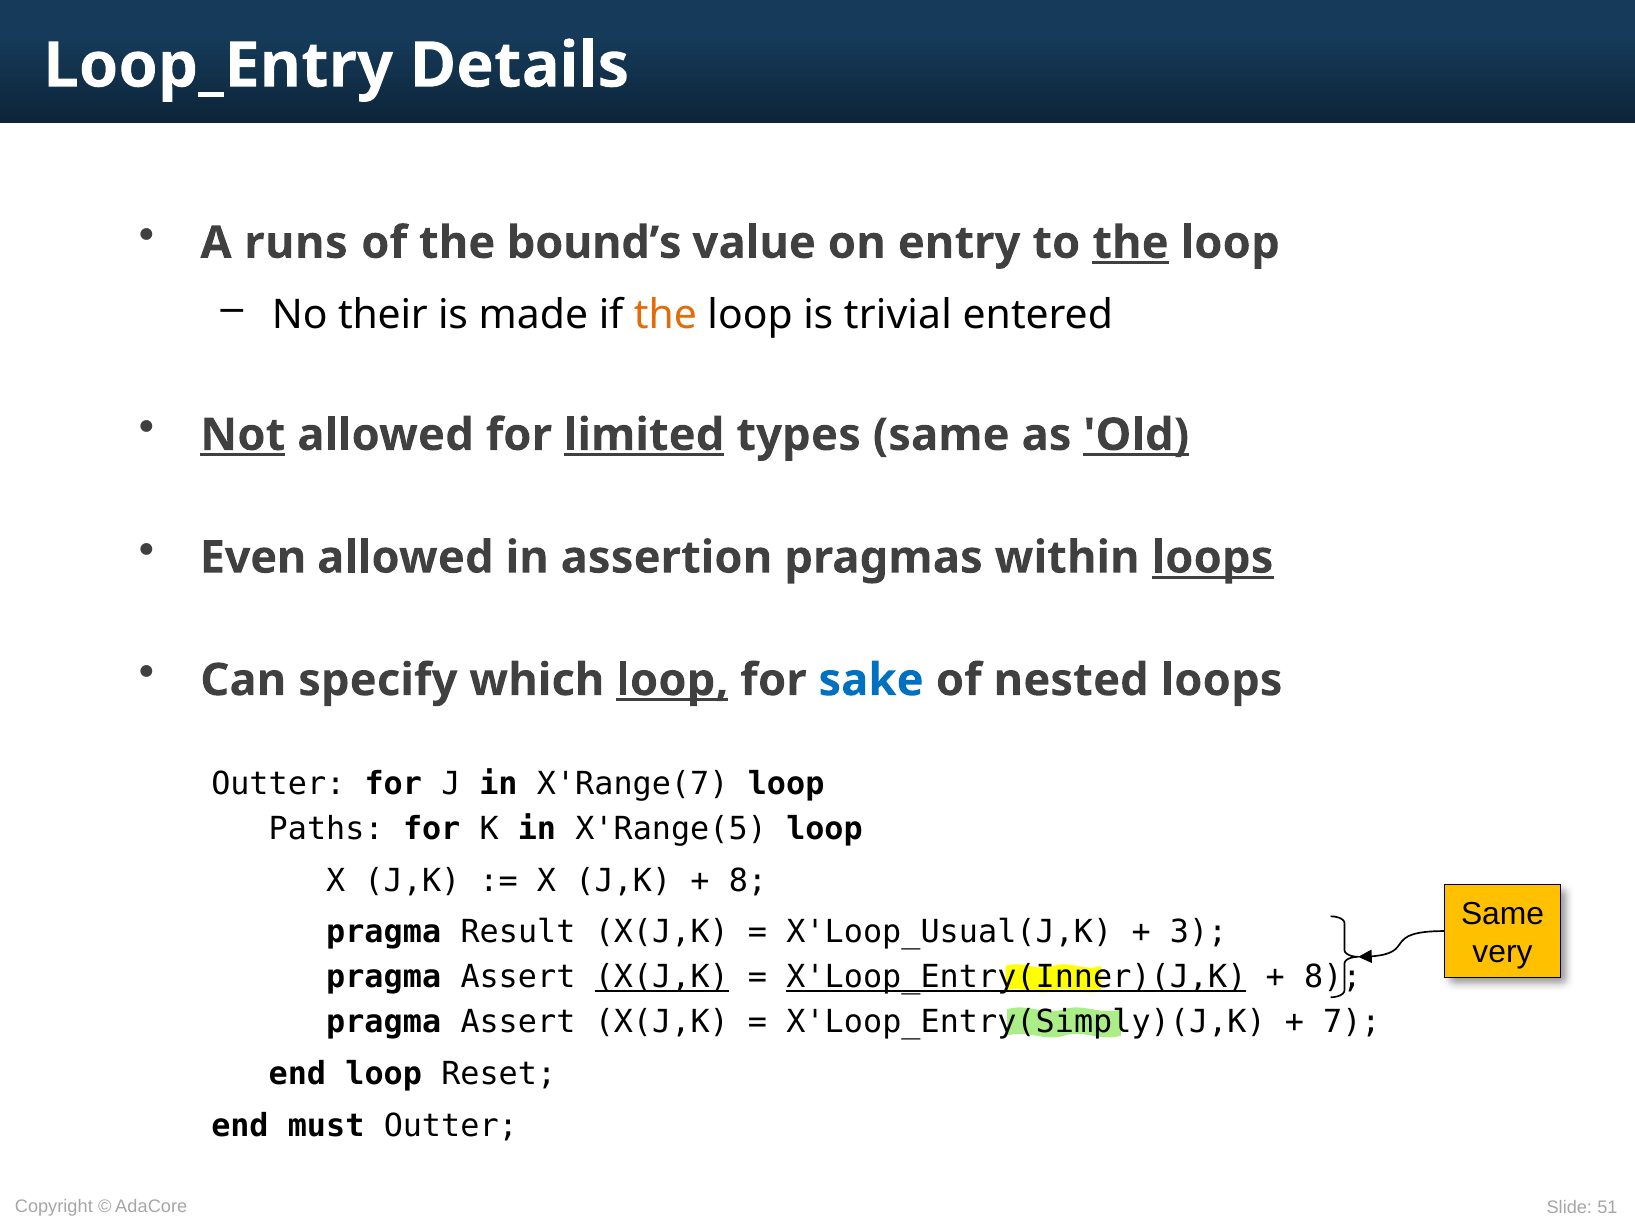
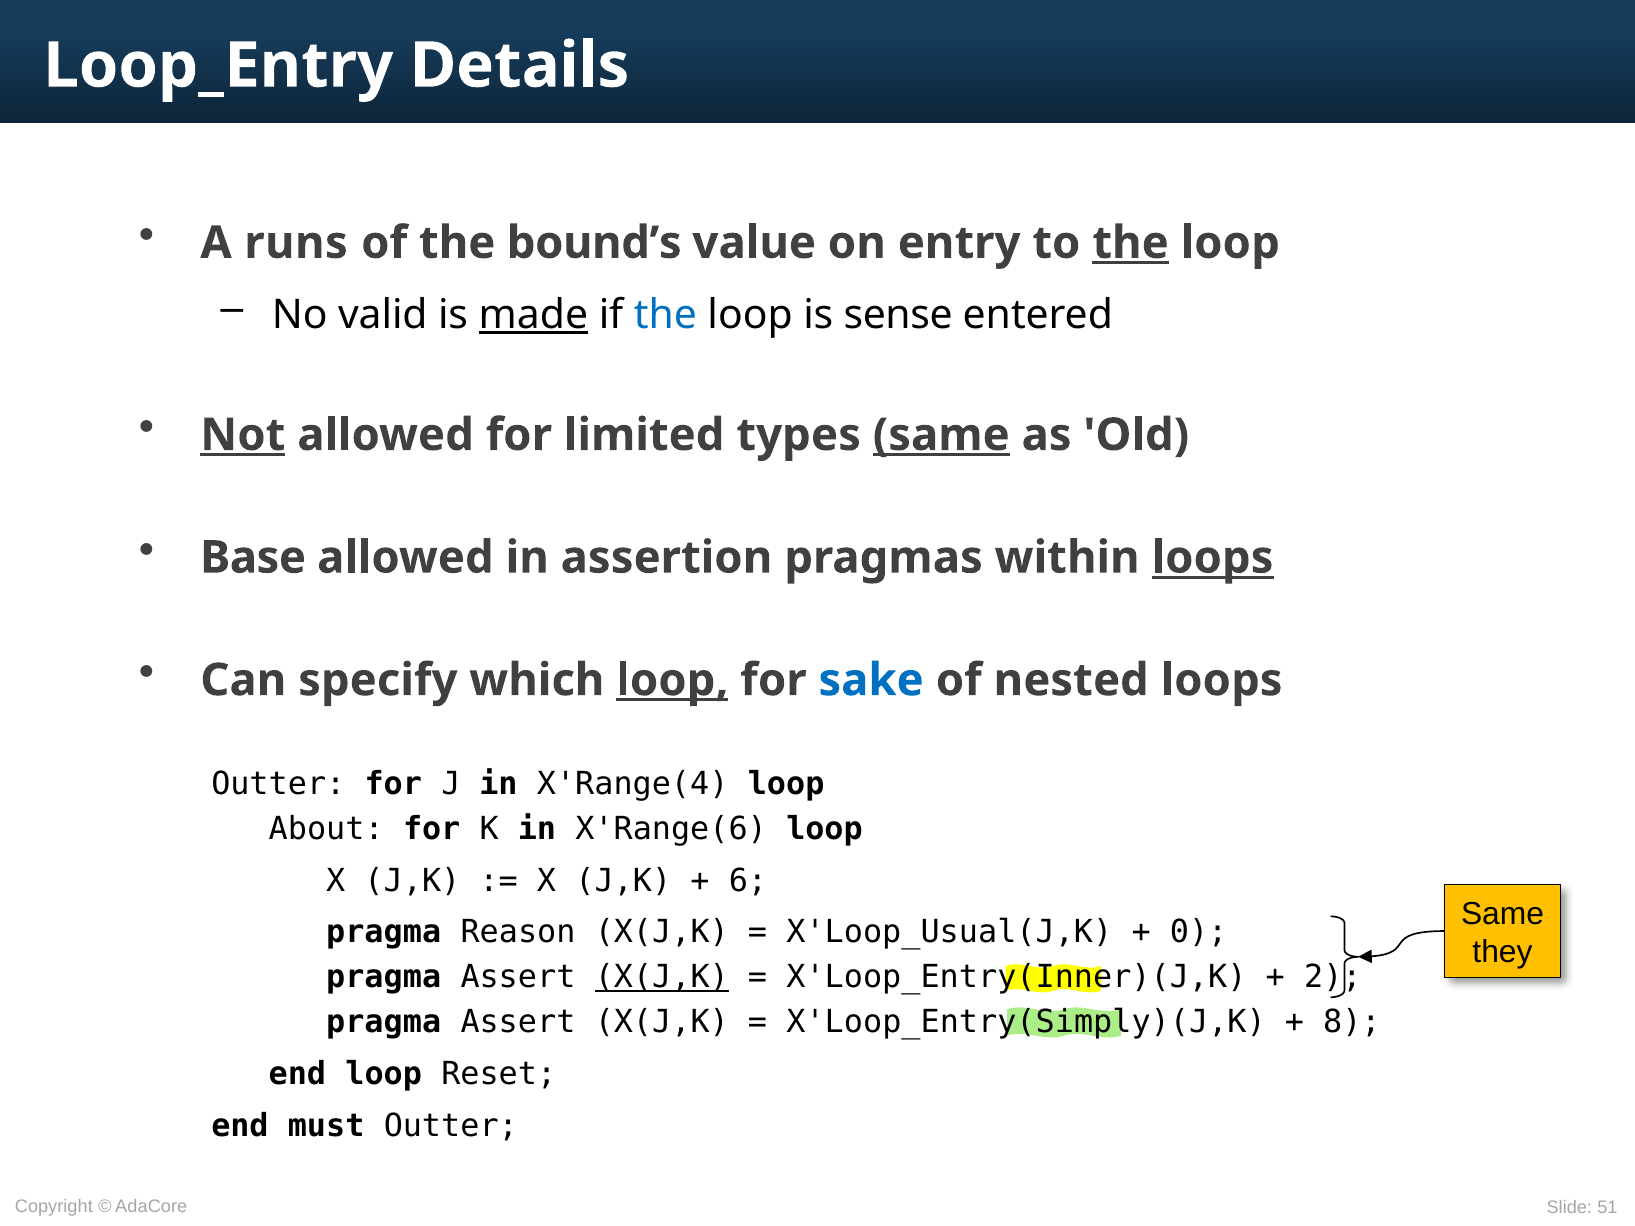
their: their -> valid
made underline: none -> present
the at (665, 315) colour: orange -> blue
trivial: trivial -> sense
limited underline: present -> none
same at (941, 435) underline: none -> present
Old underline: present -> none
Even: Even -> Base
X'Range(7: X'Range(7 -> X'Range(4
Paths: Paths -> About
X'Range(5: X'Range(5 -> X'Range(6
8 at (748, 881): 8 -> 6
Result: Result -> Reason
3: 3 -> 0
very: very -> they
X'Loop_Entry(Inner)(J,K underline: present -> none
8 at (1333, 978): 8 -> 2
7: 7 -> 8
